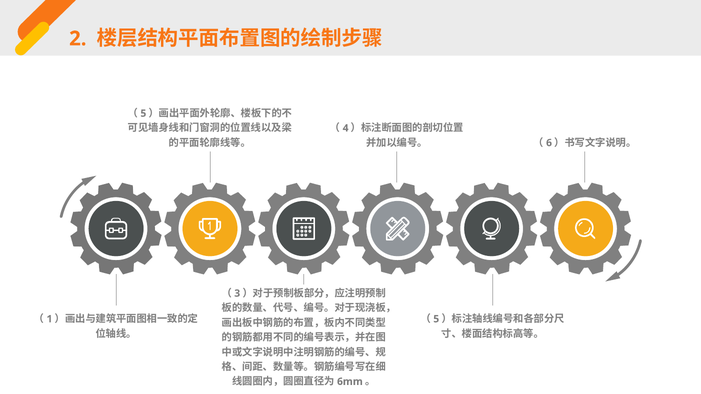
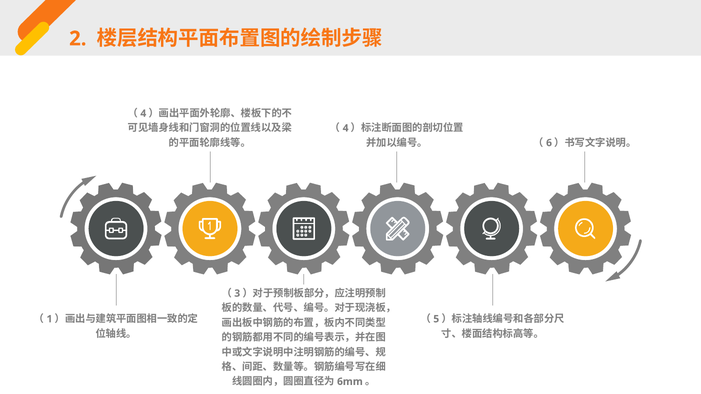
5 at (143, 113): 5 -> 4
